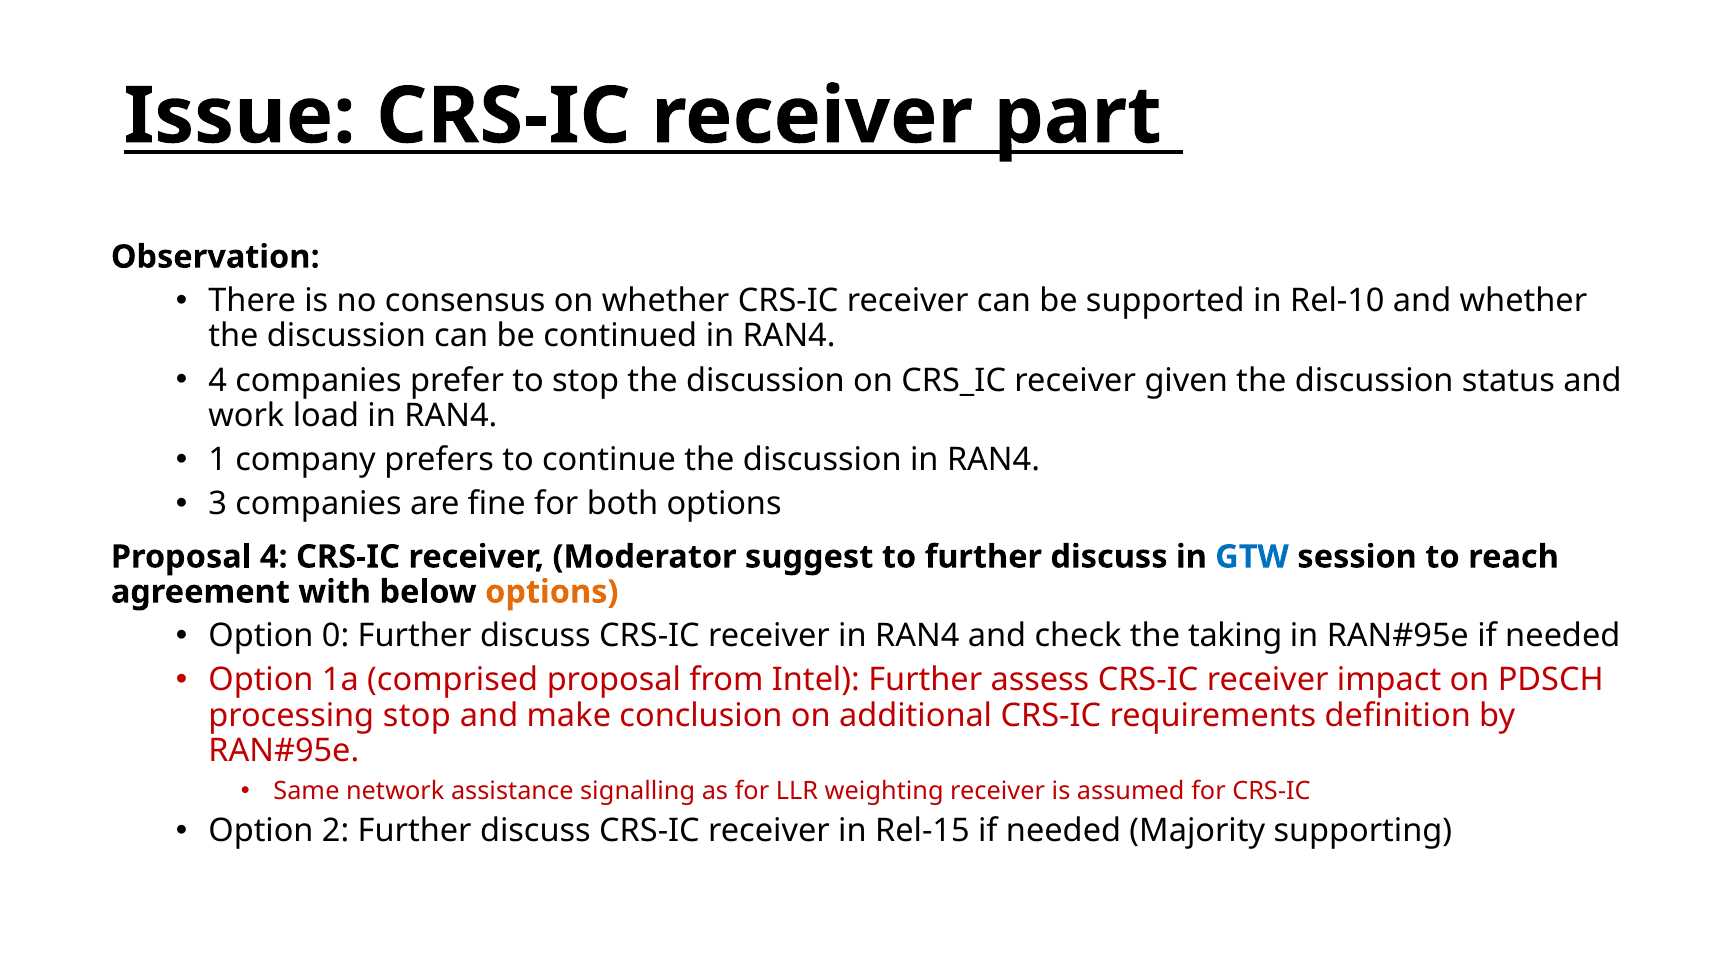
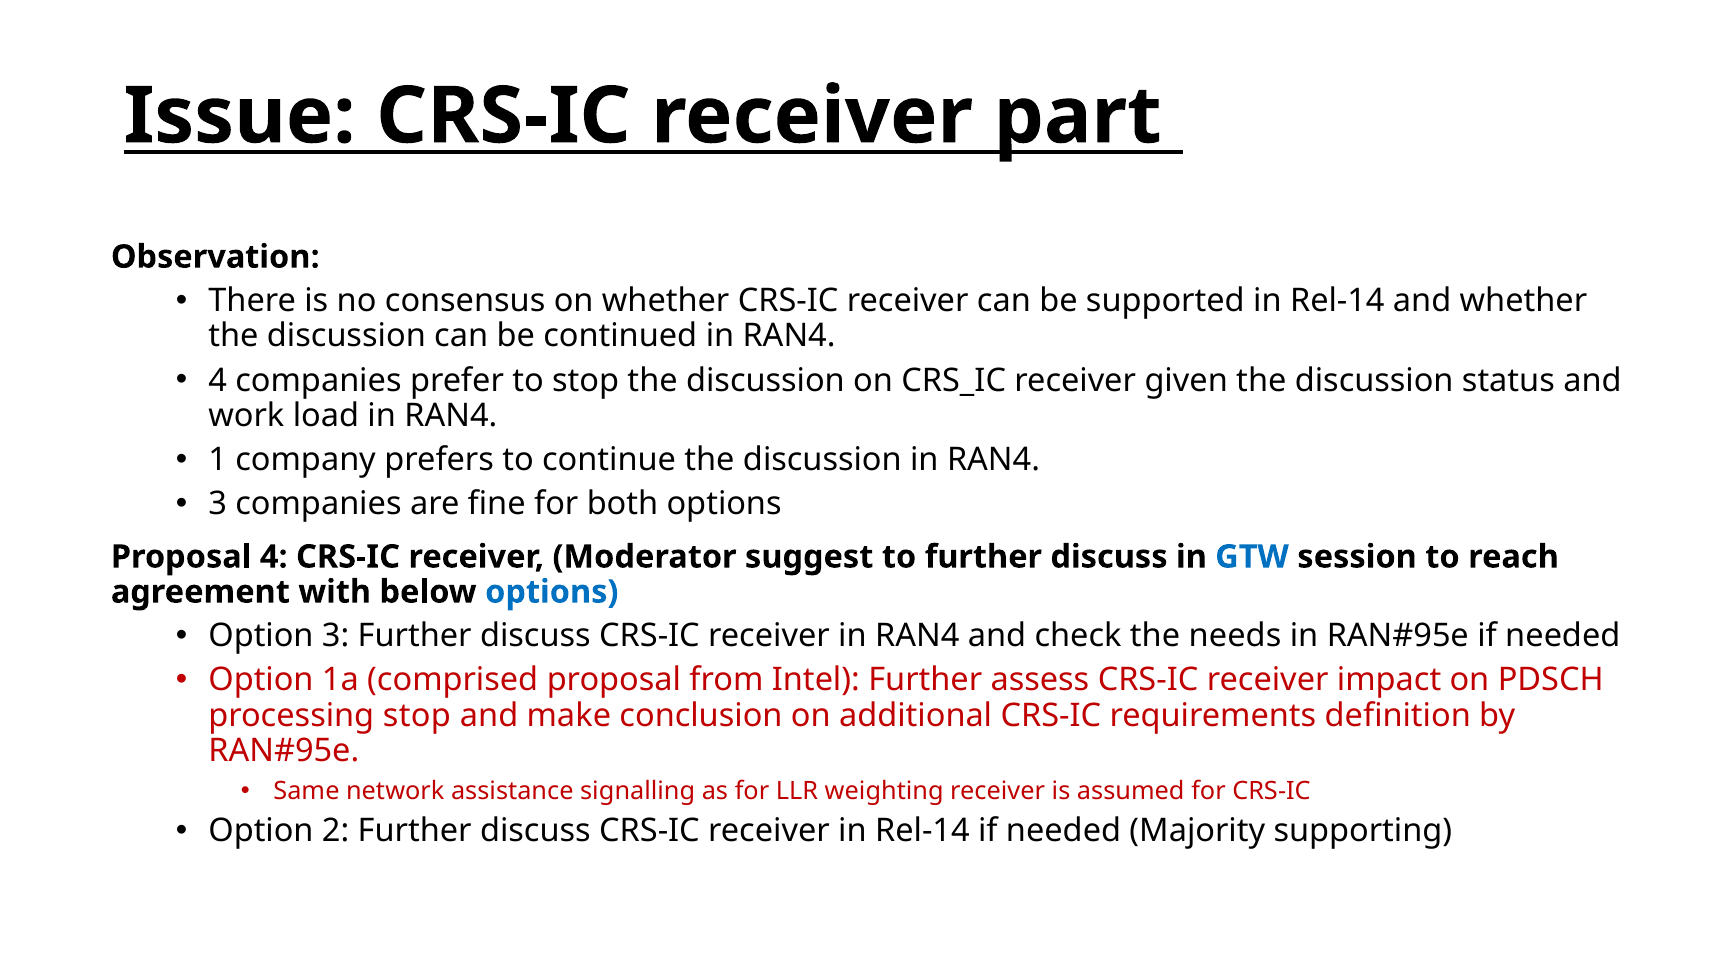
supported in Rel-10: Rel-10 -> Rel-14
options at (552, 592) colour: orange -> blue
Option 0: 0 -> 3
taking: taking -> needs
receiver in Rel-15: Rel-15 -> Rel-14
